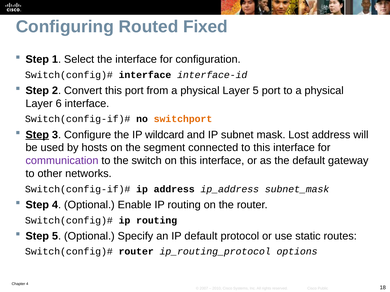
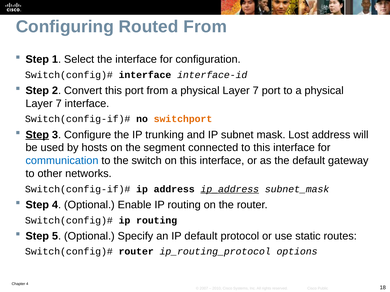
Routed Fixed: Fixed -> From
5 at (256, 91): 5 -> 7
6 at (59, 104): 6 -> 7
wildcard: wildcard -> trunking
communication colour: purple -> blue
ip_address underline: none -> present
